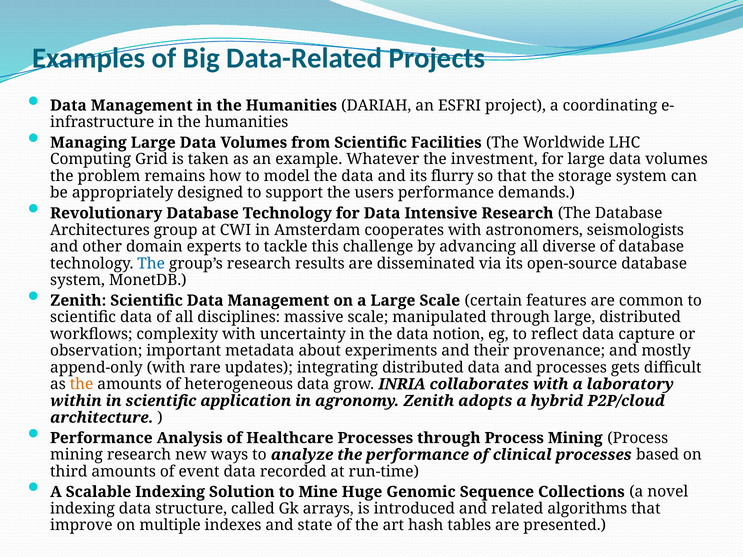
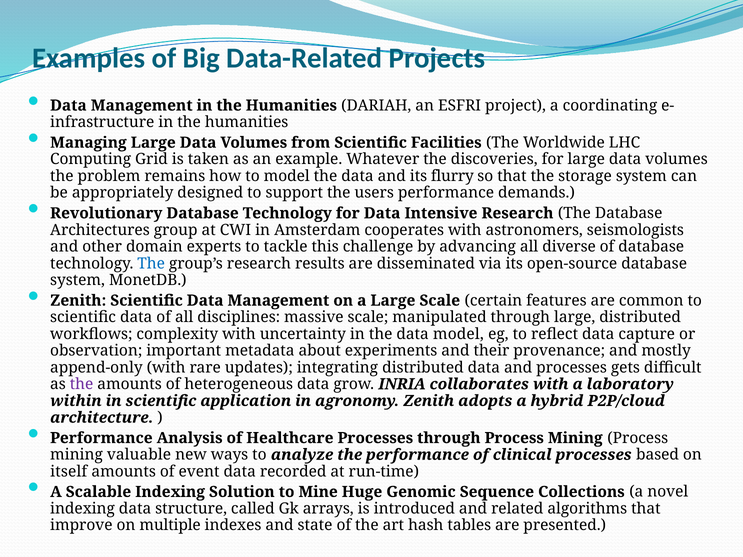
investment: investment -> discoveries
data notion: notion -> model
the at (82, 384) colour: orange -> purple
mining research: research -> valuable
third: third -> itself
